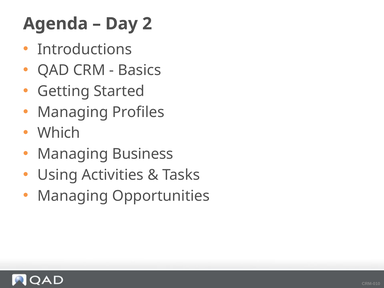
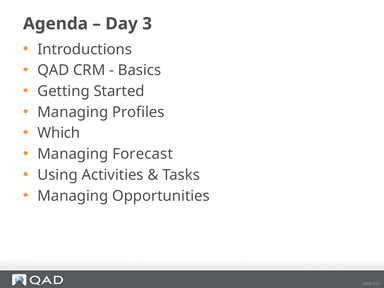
2: 2 -> 3
Business: Business -> Forecast
